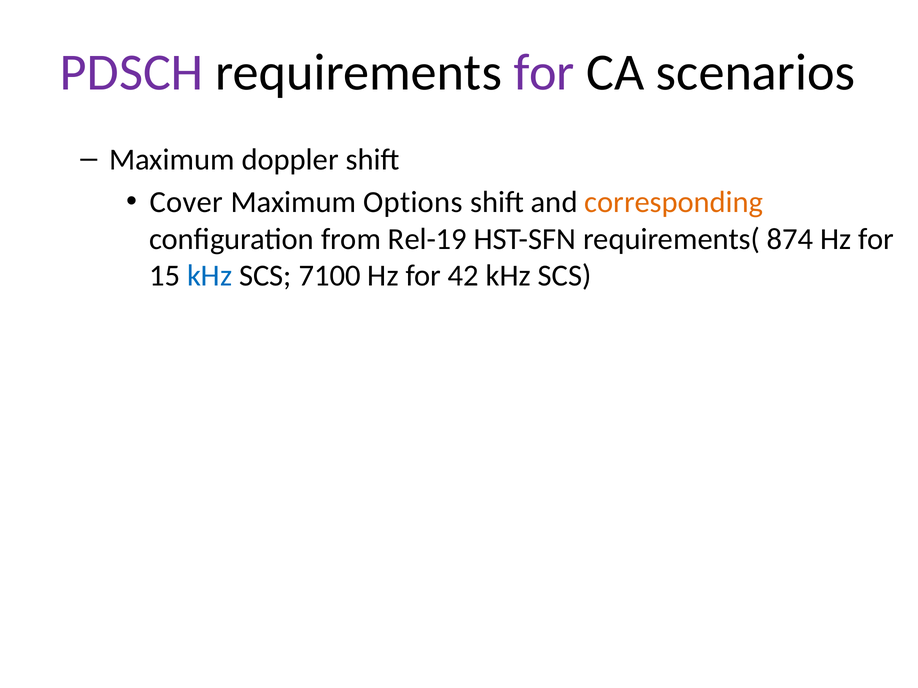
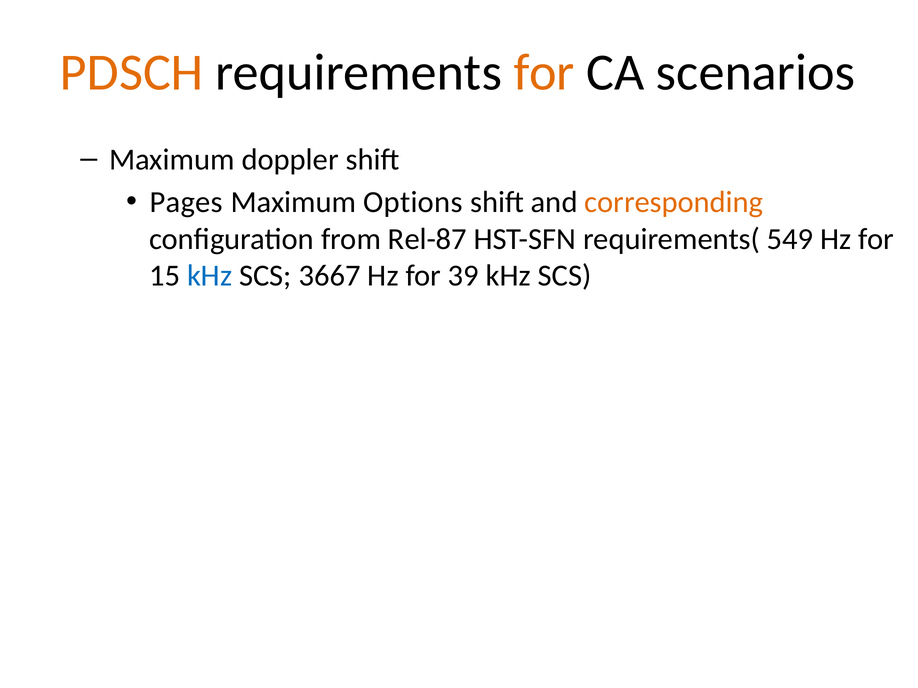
PDSCH colour: purple -> orange
for at (544, 72) colour: purple -> orange
Cover: Cover -> Pages
Rel-19: Rel-19 -> Rel-87
874: 874 -> 549
7100: 7100 -> 3667
42: 42 -> 39
